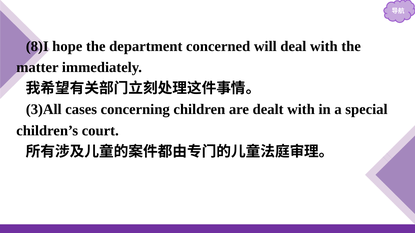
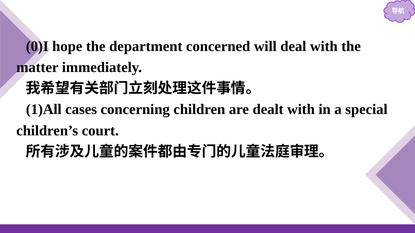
8)I: 8)I -> 0)I
3)All: 3)All -> 1)All
